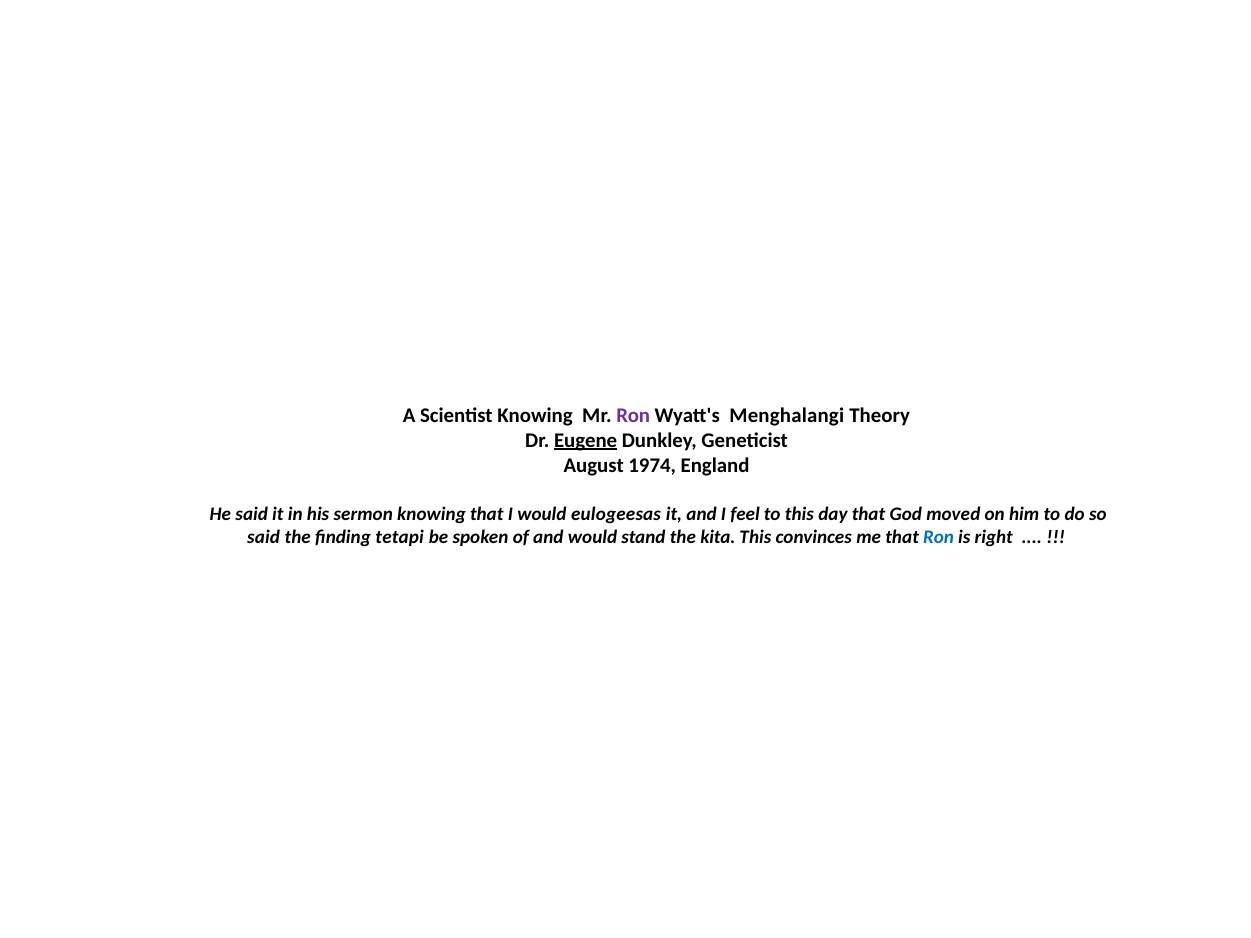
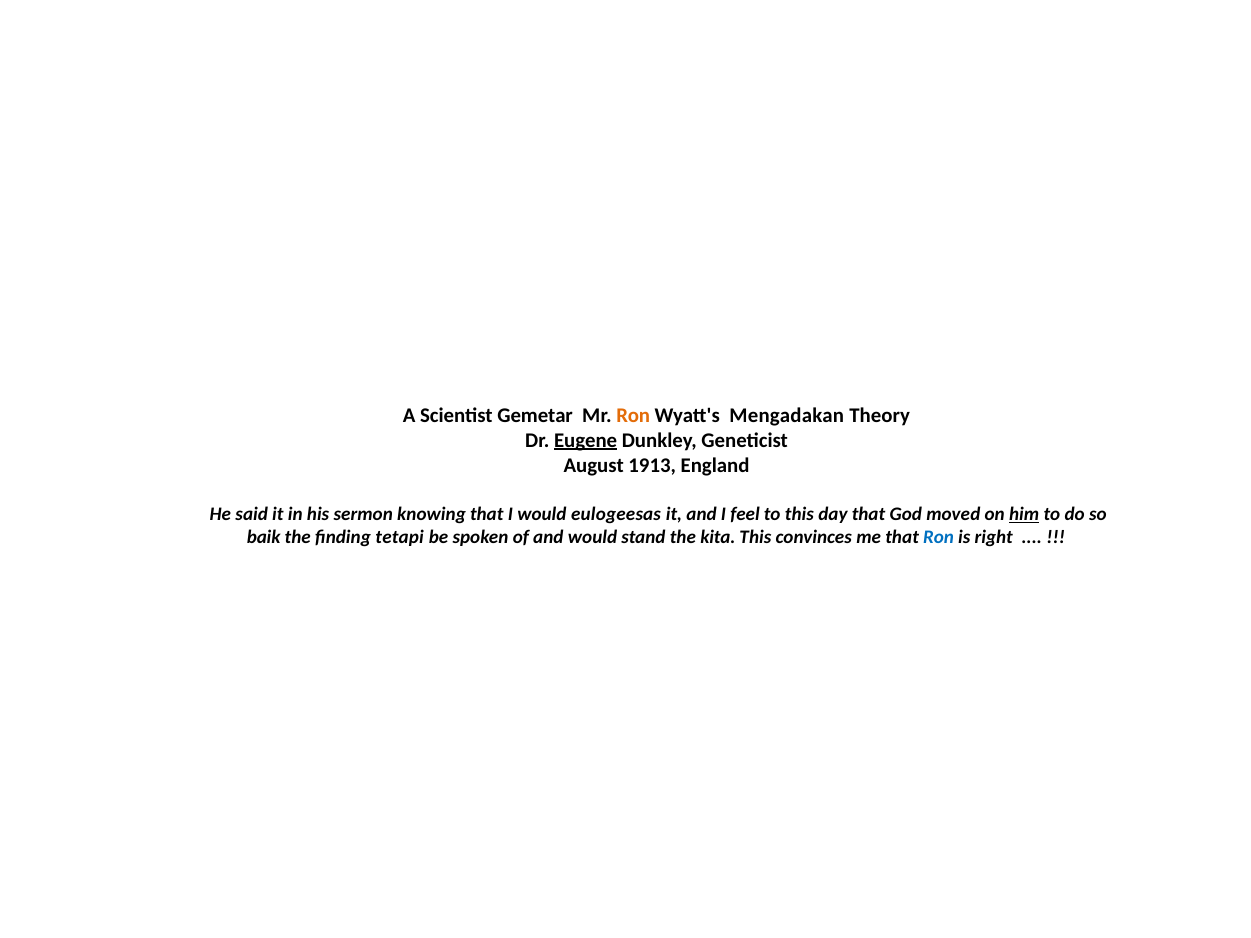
Scientist Knowing: Knowing -> Gemetar
Ron at (633, 415) colour: purple -> orange
Menghalangi: Menghalangi -> Mengadakan
1974: 1974 -> 1913
him underline: none -> present
said at (263, 537): said -> baik
